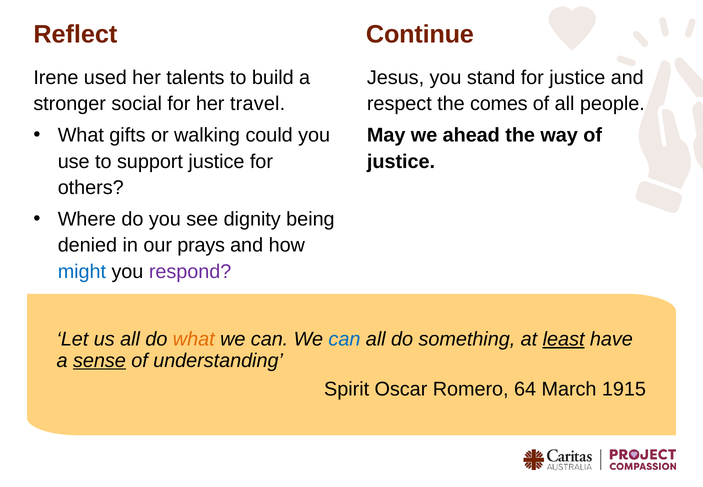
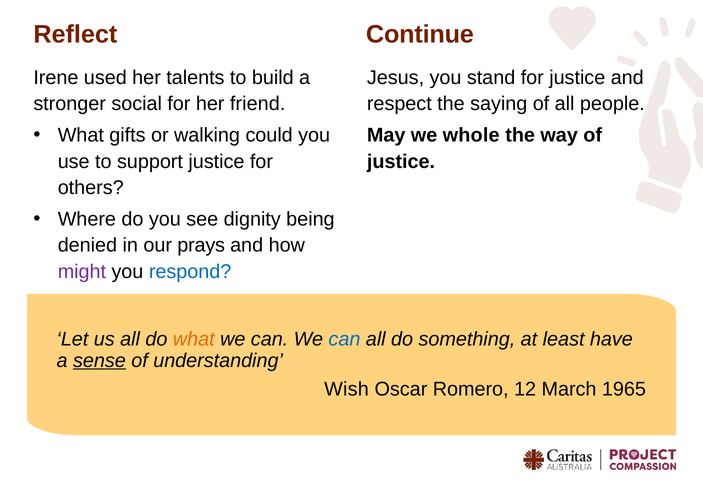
travel: travel -> friend
comes: comes -> saying
ahead: ahead -> whole
might colour: blue -> purple
respond colour: purple -> blue
least underline: present -> none
Spirit: Spirit -> Wish
64: 64 -> 12
1915: 1915 -> 1965
